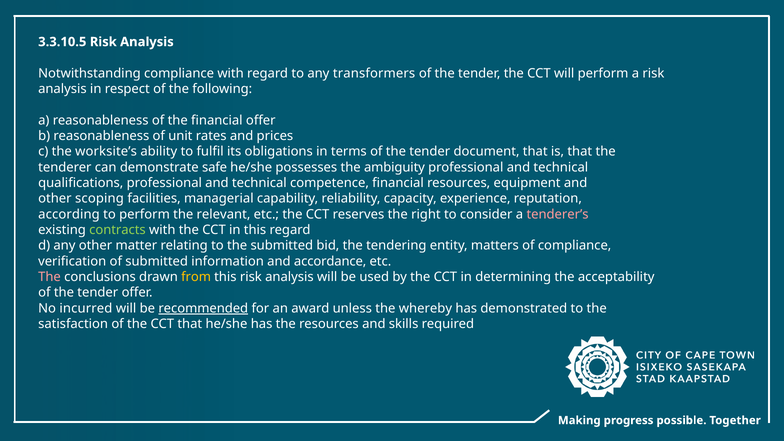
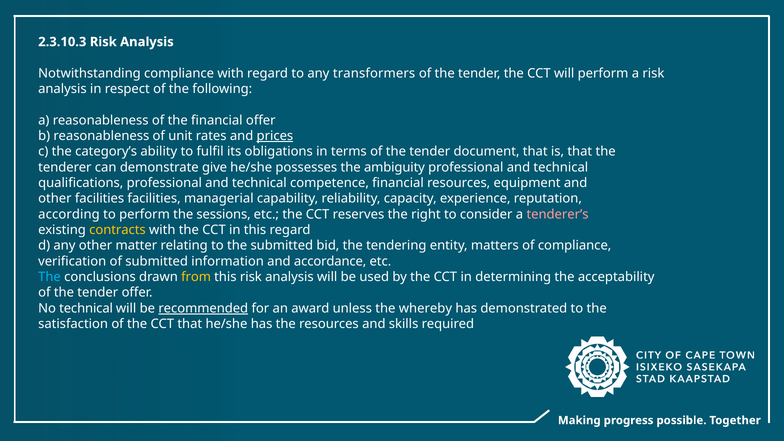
3.3.10.5: 3.3.10.5 -> 2.3.10.3
prices underline: none -> present
worksite’s: worksite’s -> category’s
safe: safe -> give
other scoping: scoping -> facilities
relevant: relevant -> sessions
contracts colour: light green -> yellow
The at (50, 277) colour: pink -> light blue
No incurred: incurred -> technical
